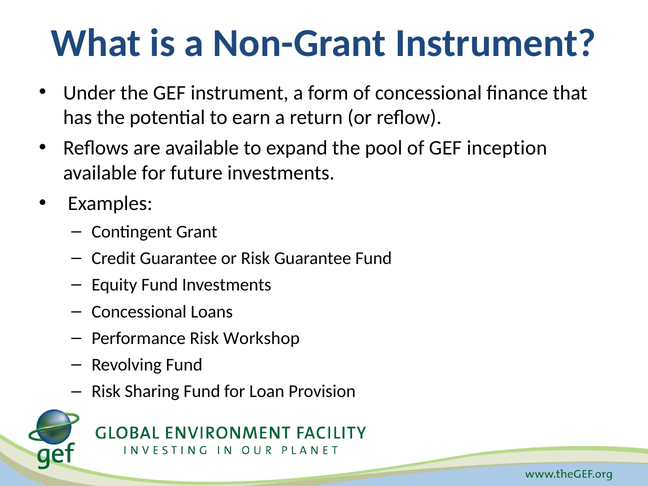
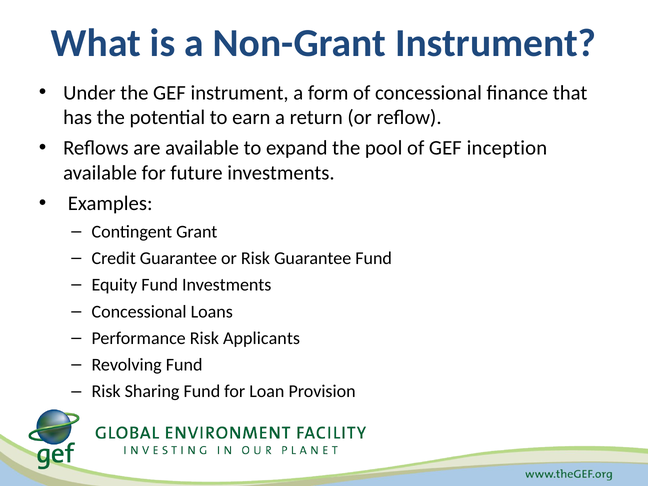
Workshop: Workshop -> Applicants
